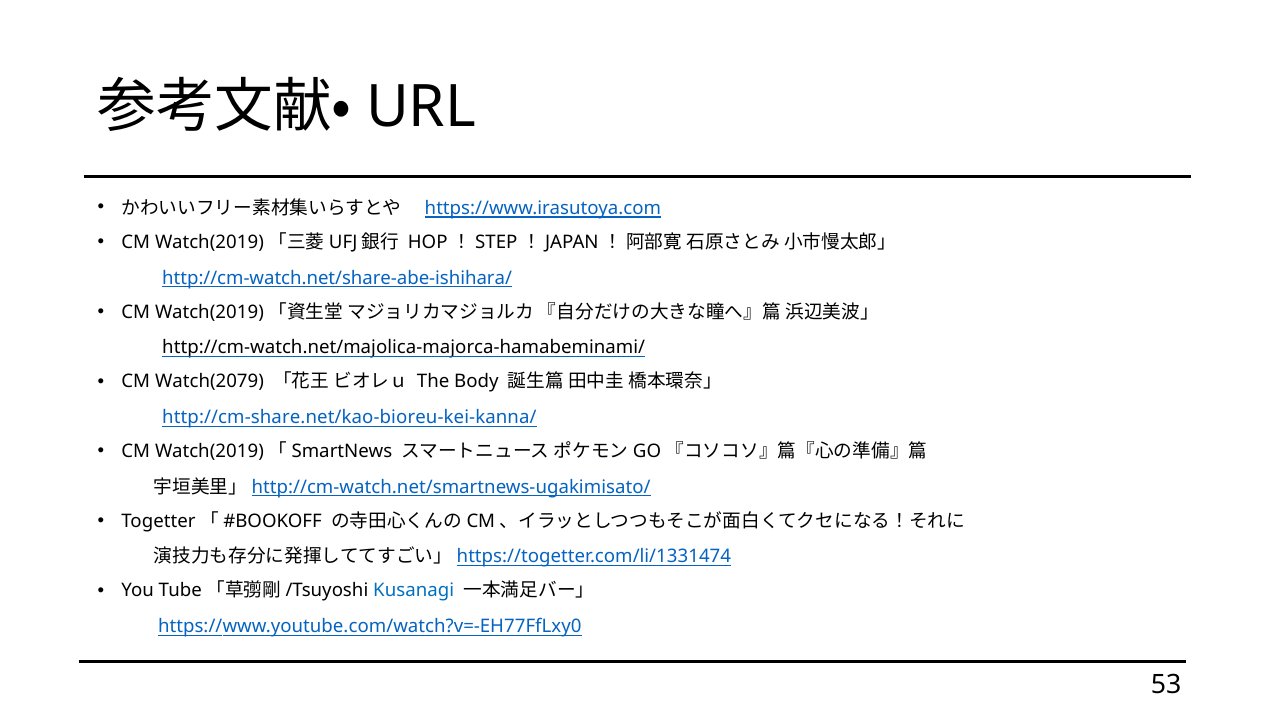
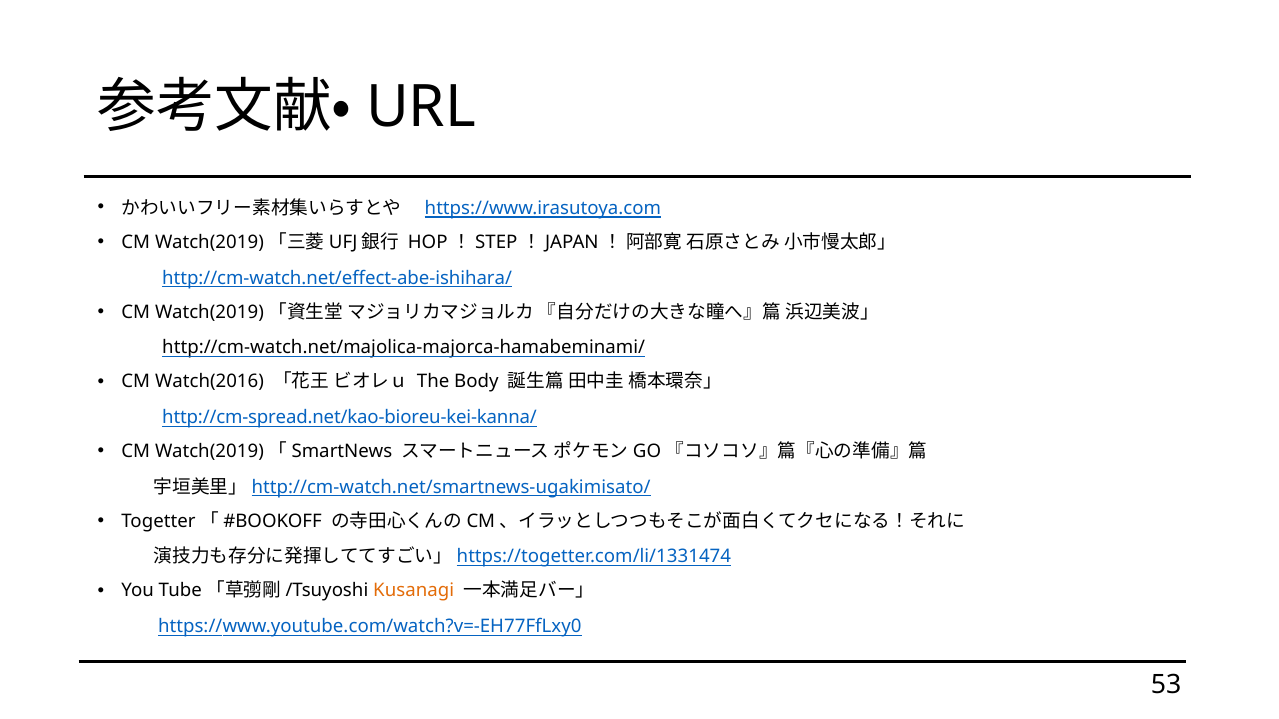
http://cm-watch.net/share-abe-ishihara/: http://cm-watch.net/share-abe-ishihara/ -> http://cm-watch.net/effect-abe-ishihara/
Watch(2079: Watch(2079 -> Watch(2016
http://cm-share.net/kao-bioreu-kei-kanna/: http://cm-share.net/kao-bioreu-kei-kanna/ -> http://cm-spread.net/kao-bioreu-kei-kanna/
Kusanagi colour: blue -> orange
